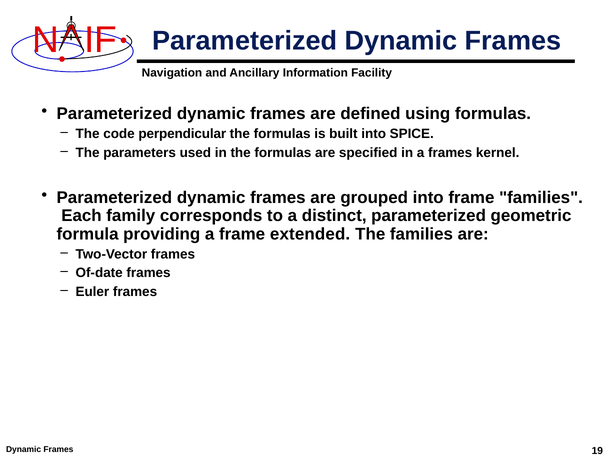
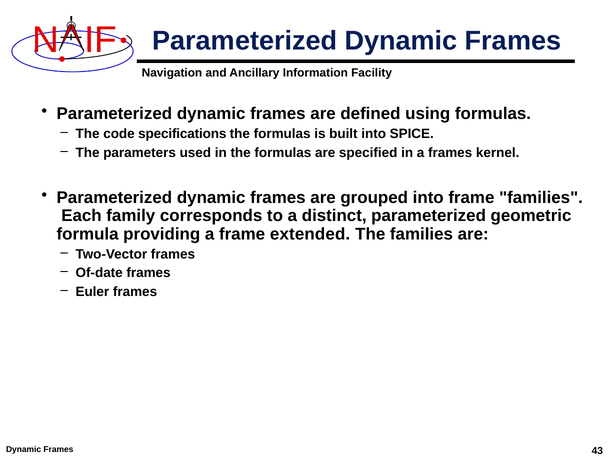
perpendicular: perpendicular -> specifications
19: 19 -> 43
